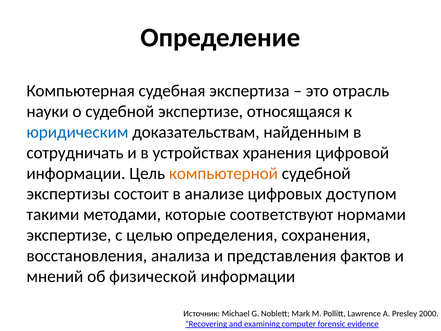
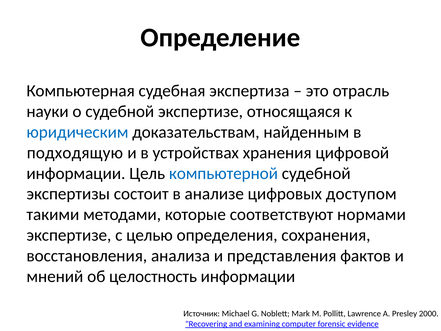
сотрудничать: сотрудничать -> подходящую
компьютерной colour: orange -> blue
физической: физической -> целостность
